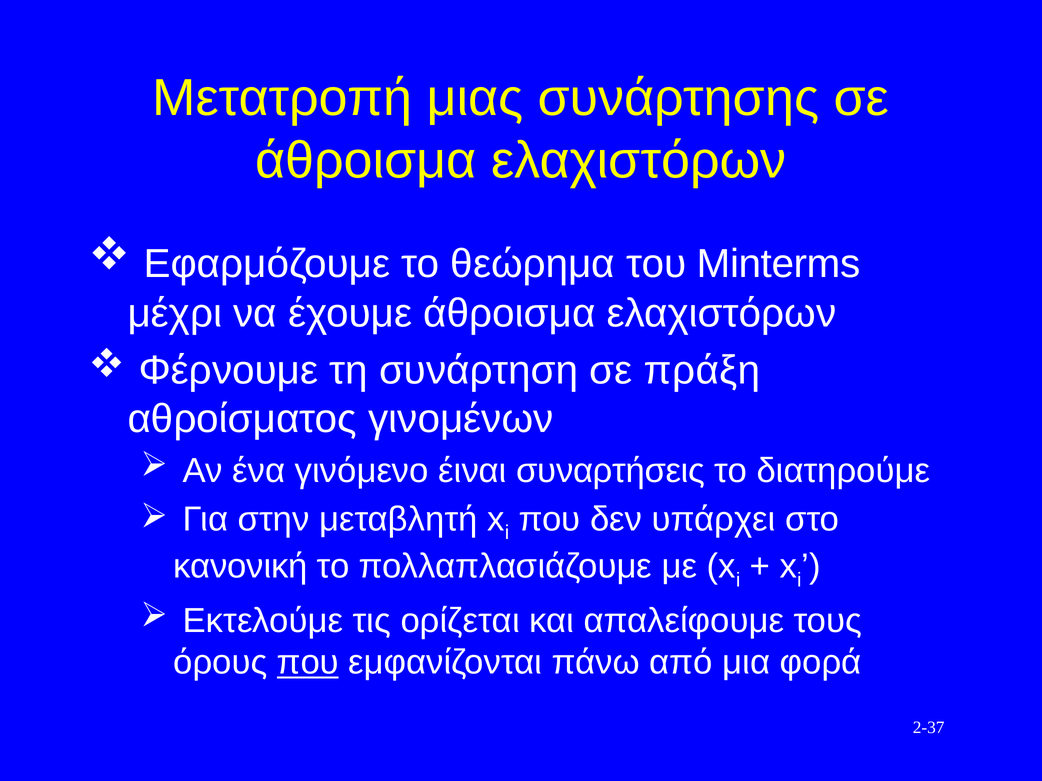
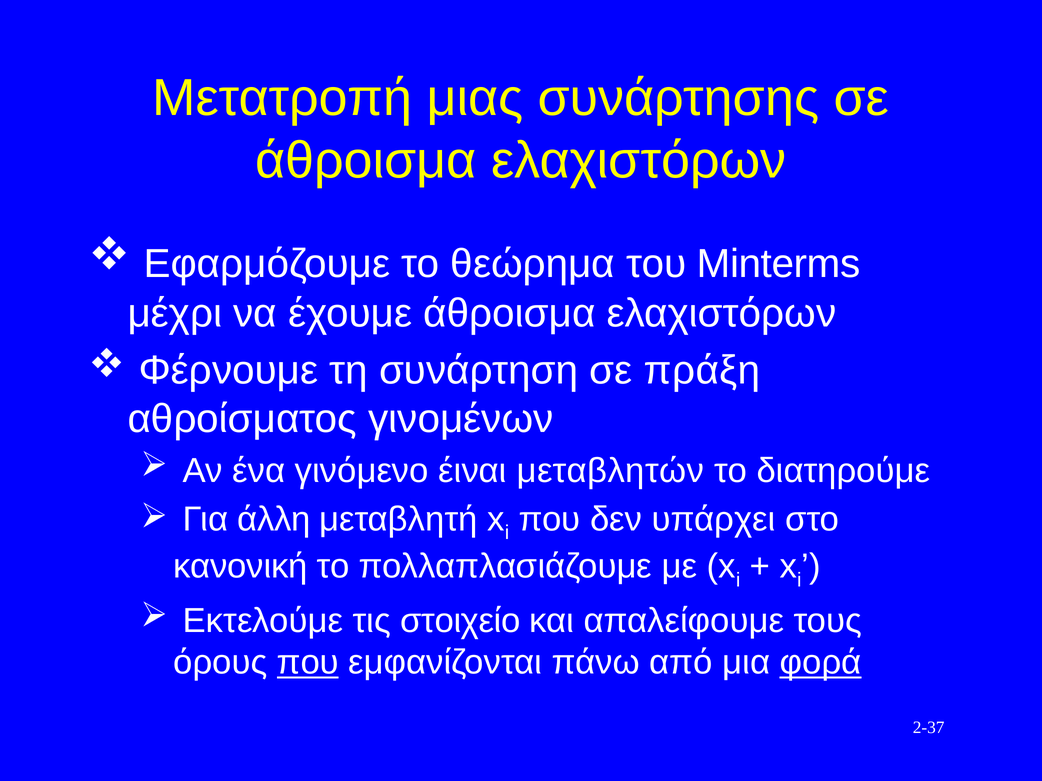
συναρτήσεις: συναρτήσεις -> μεταβλητών
στην: στην -> άλλη
ορίζεται: ορίζεται -> στοιχείο
φορά underline: none -> present
